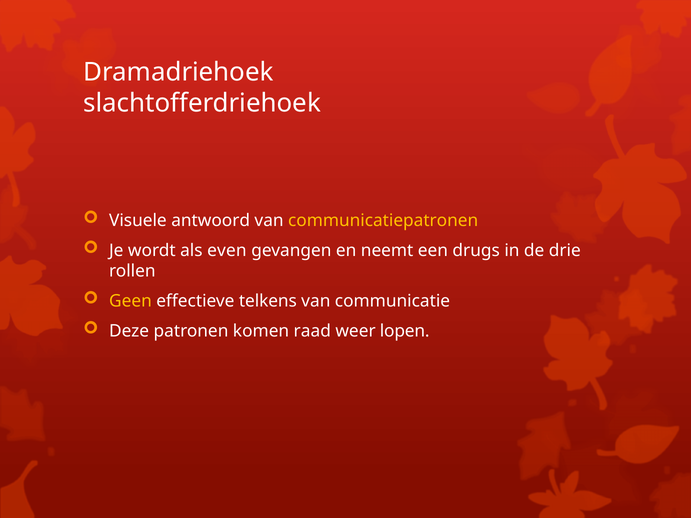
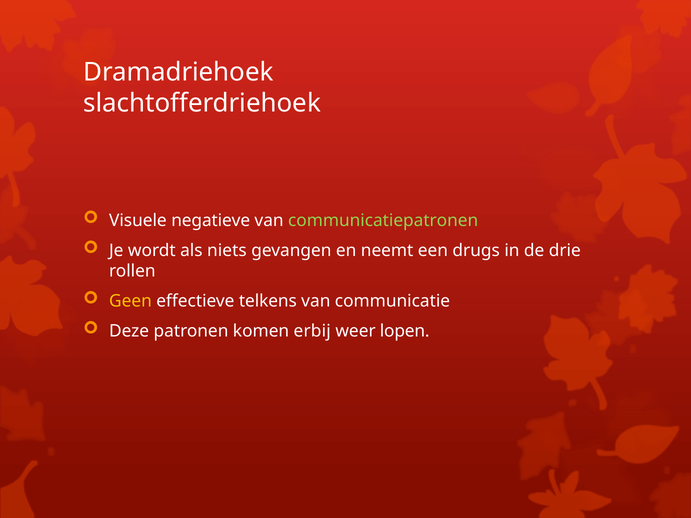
antwoord: antwoord -> negatieve
communicatiepatronen colour: yellow -> light green
even: even -> niets
raad: raad -> erbij
